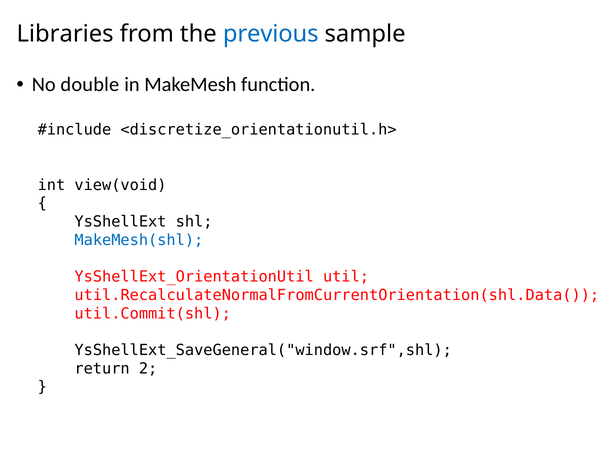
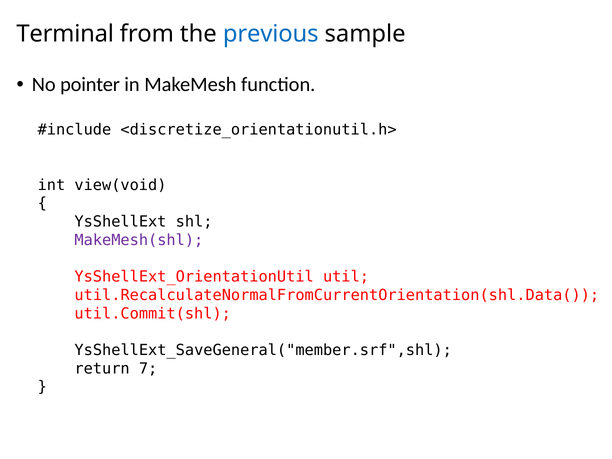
Libraries: Libraries -> Terminal
double: double -> pointer
MakeMesh(shl colour: blue -> purple
YsShellExt_SaveGeneral("window.srf",shl: YsShellExt_SaveGeneral("window.srf",shl -> YsShellExt_SaveGeneral("member.srf",shl
2: 2 -> 7
